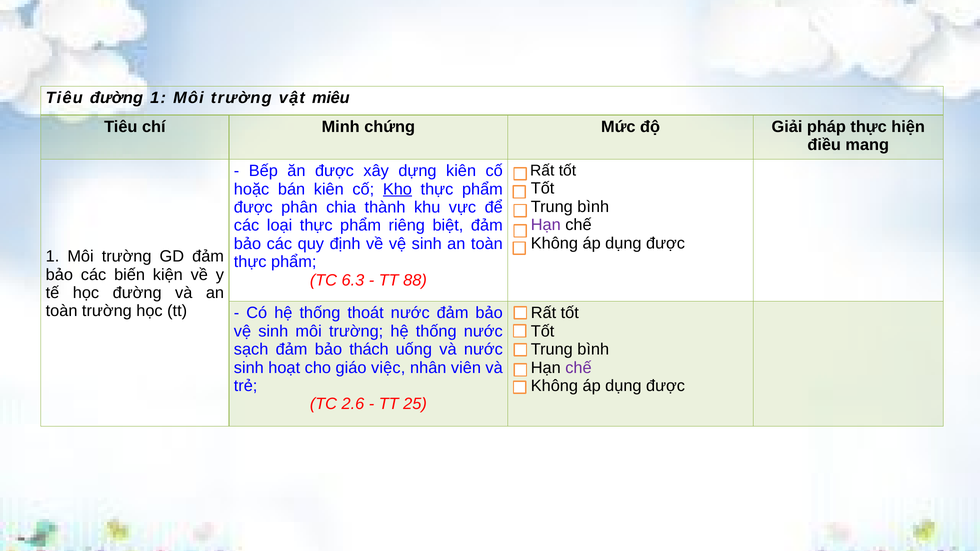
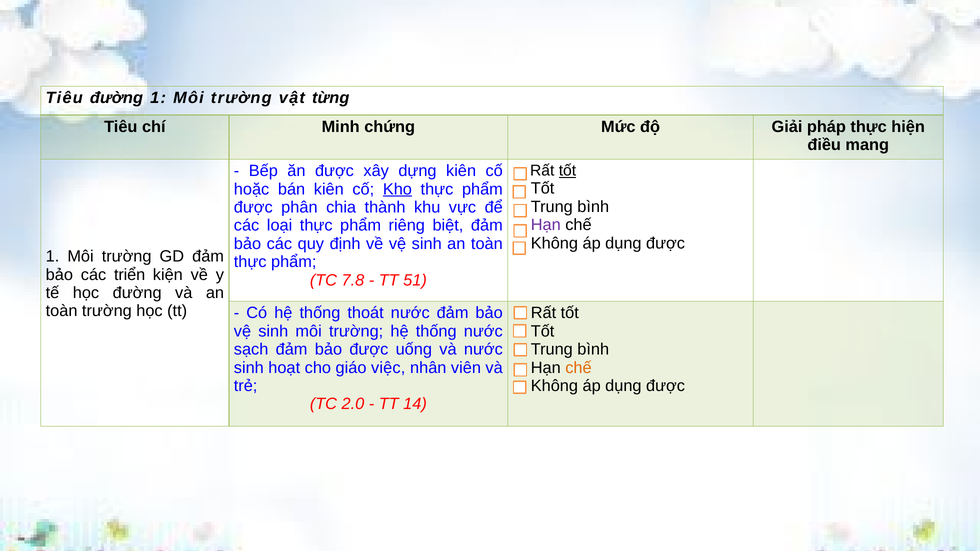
miêu: miêu -> từng
tốt at (567, 171) underline: none -> present
biến: biến -> triển
6.3: 6.3 -> 7.8
88: 88 -> 51
bảo thách: thách -> được
chế at (578, 368) colour: purple -> orange
2.6: 2.6 -> 2.0
25: 25 -> 14
